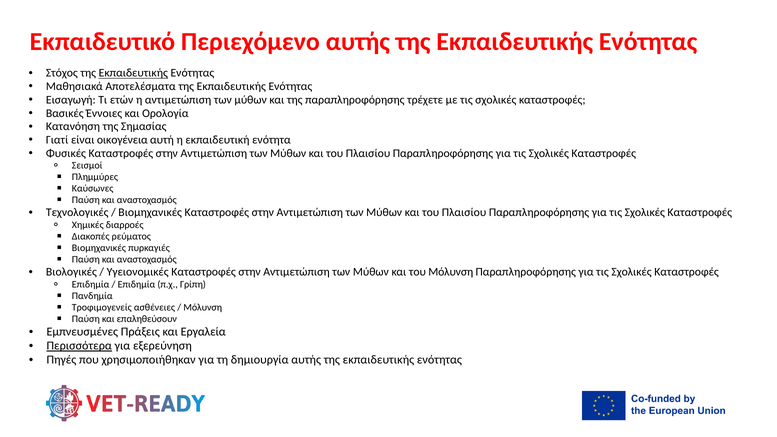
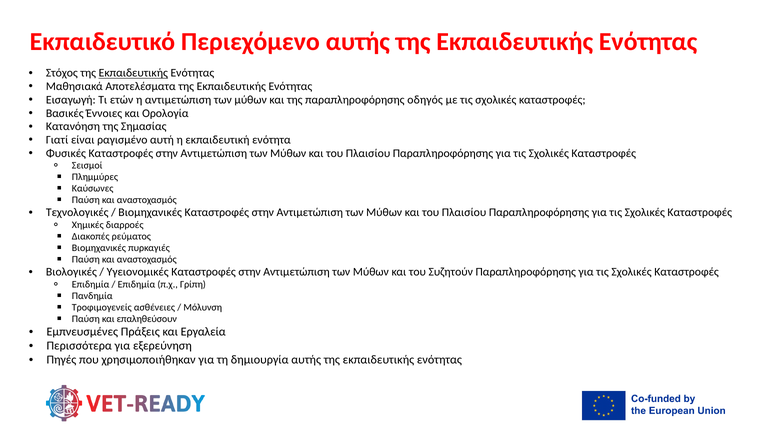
τρέχετε: τρέχετε -> οδηγός
οικογένεια: οικογένεια -> ραγισμένο
του Μόλυνση: Μόλυνση -> Συζητούν
Περισσότερα underline: present -> none
